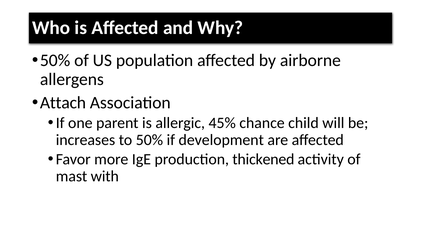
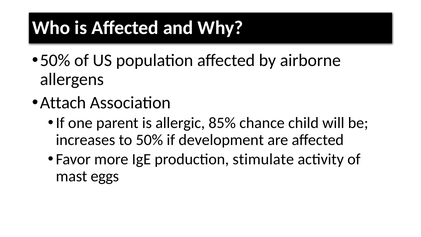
45%: 45% -> 85%
thickened: thickened -> stimulate
with: with -> eggs
